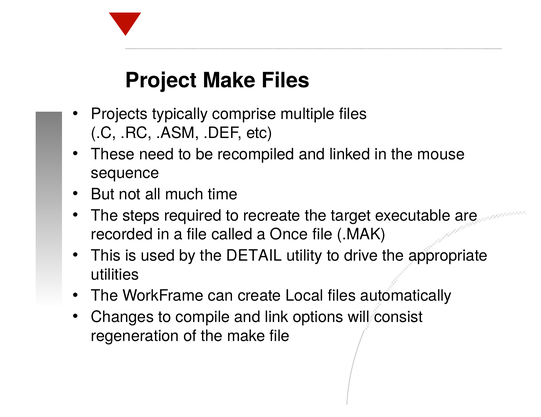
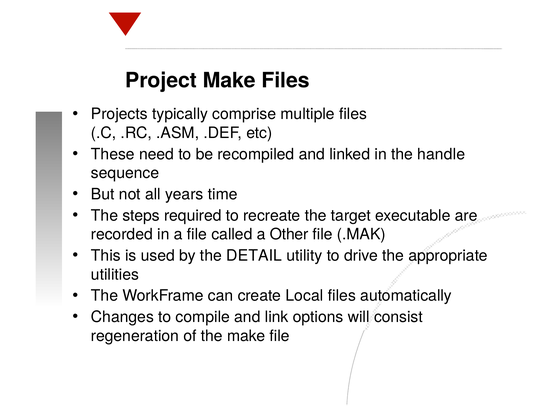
mouse: mouse -> handle
much: much -> years
Once: Once -> Other
